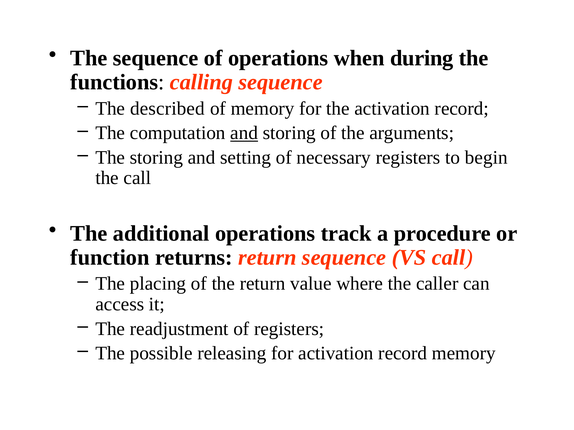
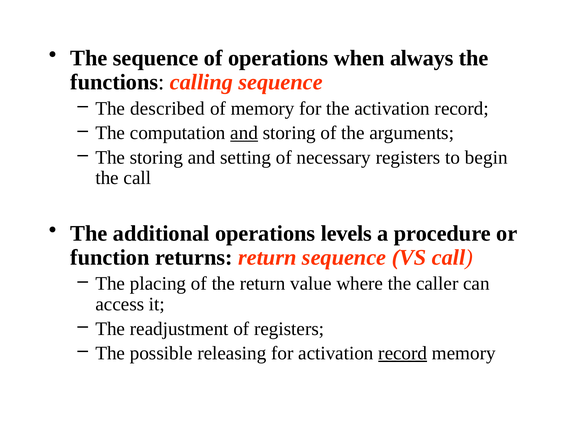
during: during -> always
track: track -> levels
record at (403, 354) underline: none -> present
